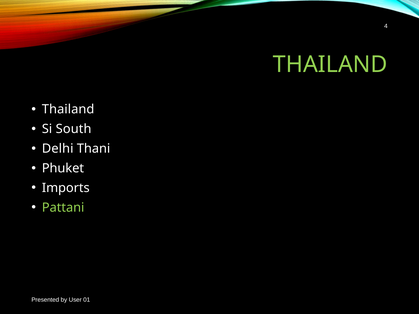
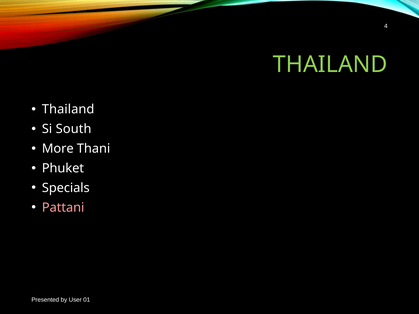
Delhi: Delhi -> More
Imports: Imports -> Specials
Pattani colour: light green -> pink
